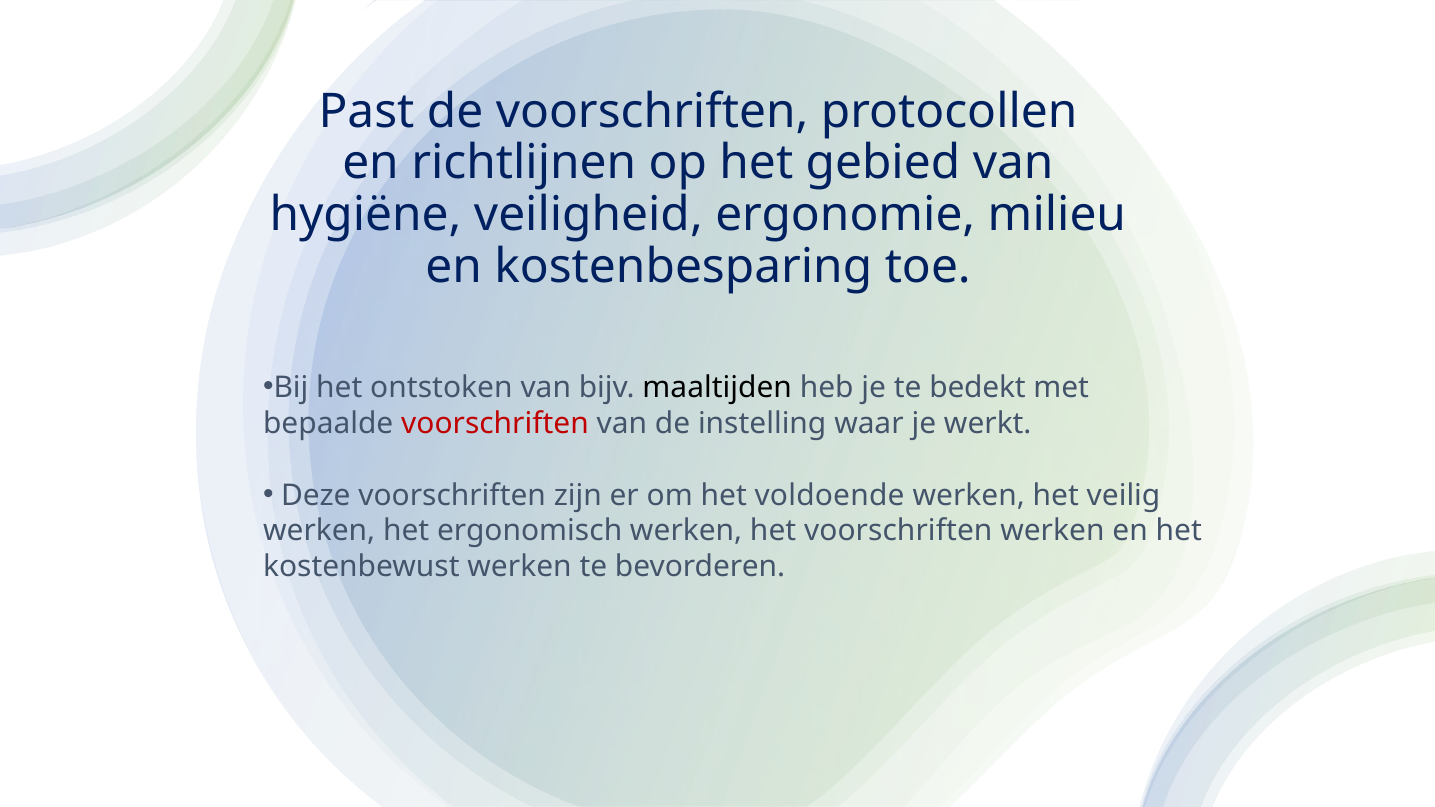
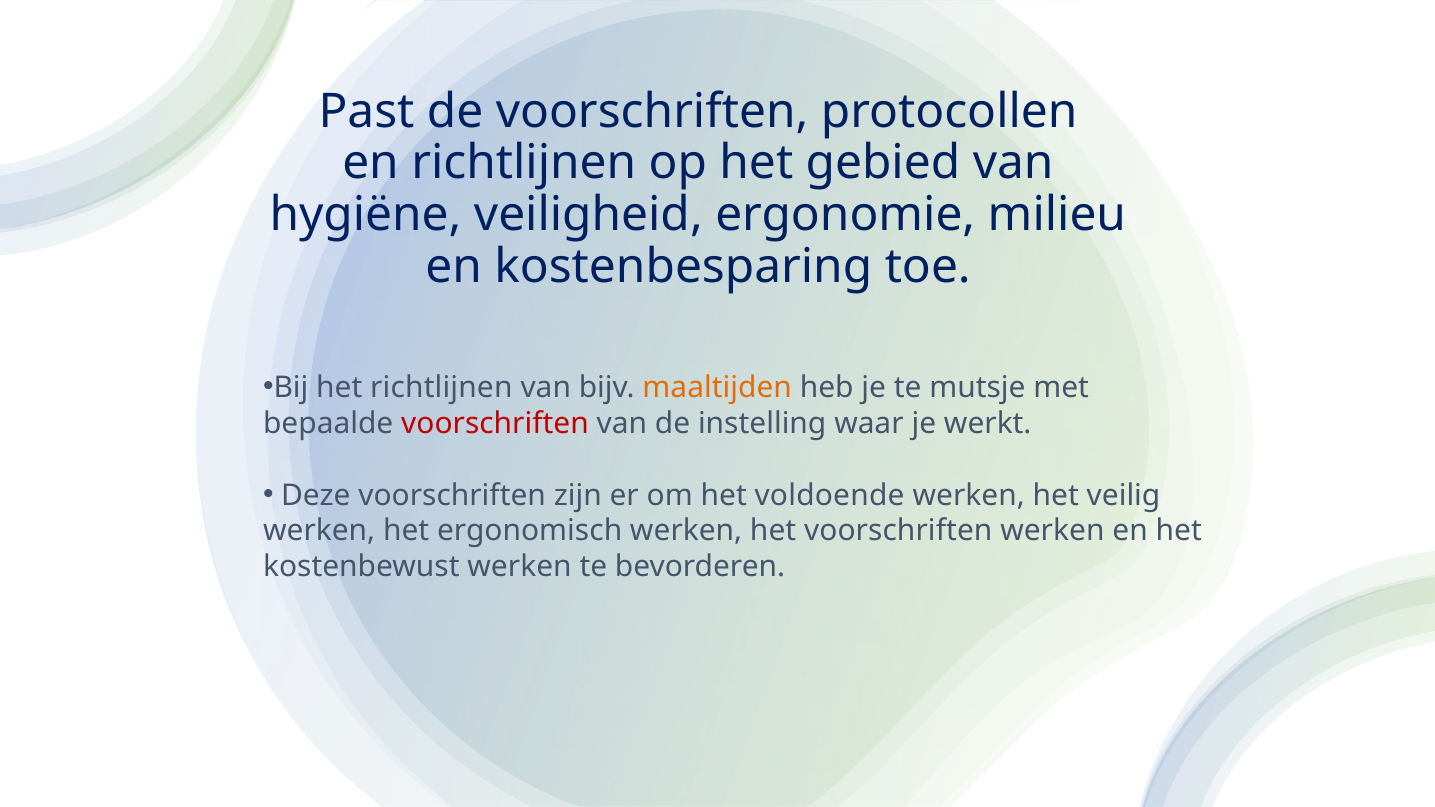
het ontstoken: ontstoken -> richtlijnen
maaltijden colour: black -> orange
bedekt: bedekt -> mutsje
